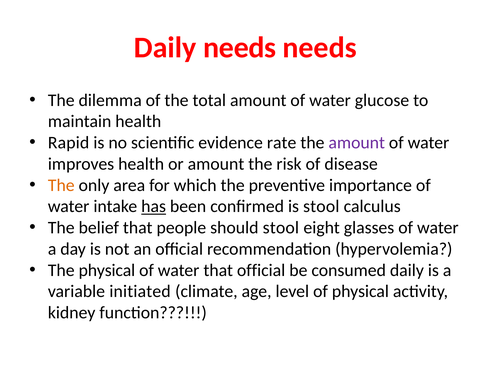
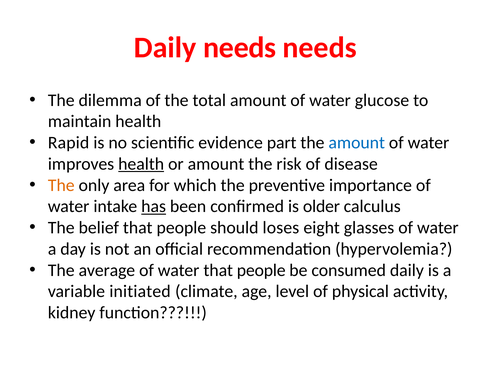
rate: rate -> part
amount at (357, 143) colour: purple -> blue
health at (141, 164) underline: none -> present
is stool: stool -> older
should stool: stool -> loses
The physical: physical -> average
water that official: official -> people
